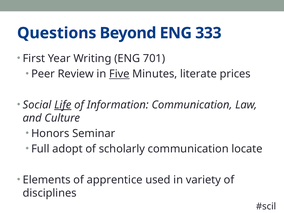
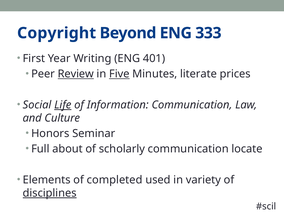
Questions: Questions -> Copyright
701: 701 -> 401
Review underline: none -> present
adopt: adopt -> about
apprentice: apprentice -> completed
disciplines underline: none -> present
